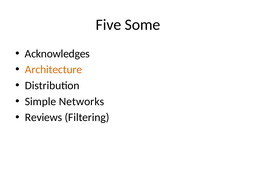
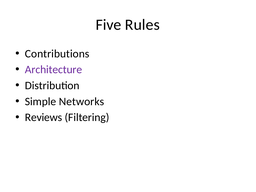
Some: Some -> Rules
Acknowledges: Acknowledges -> Contributions
Architecture colour: orange -> purple
